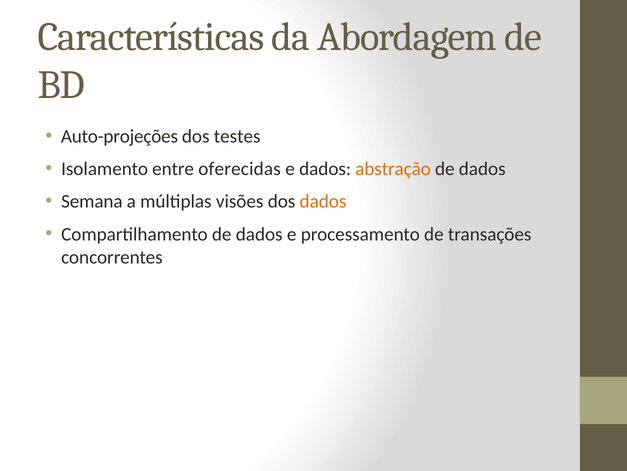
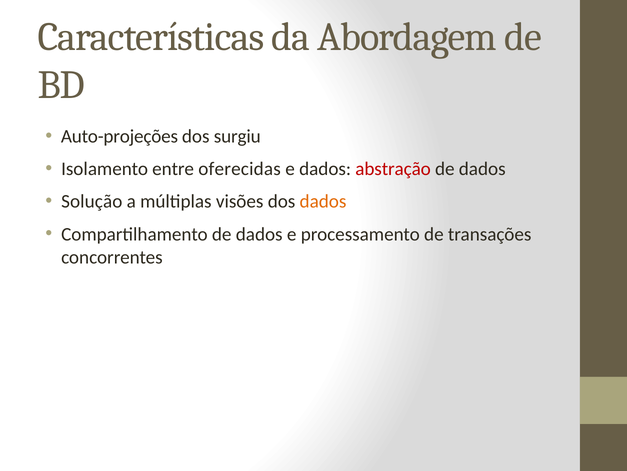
testes: testes -> surgiu
abstração colour: orange -> red
Semana: Semana -> Solução
